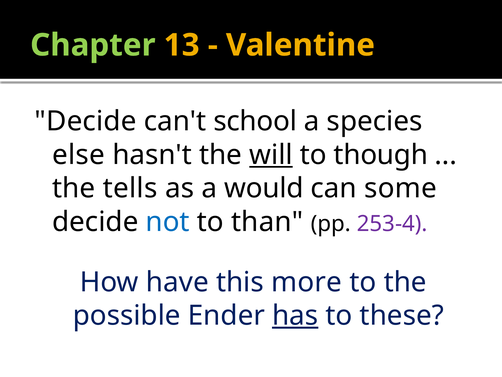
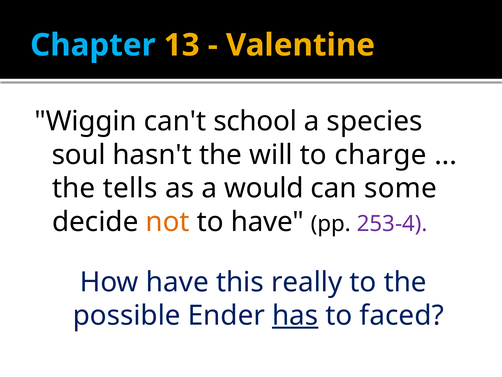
Chapter colour: light green -> light blue
Decide at (86, 121): Decide -> Wiggin
else: else -> soul
will underline: present -> none
though: though -> charge
not colour: blue -> orange
to than: than -> have
more: more -> really
these: these -> faced
